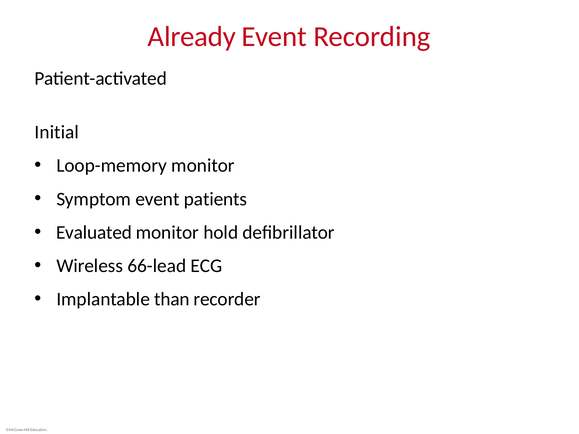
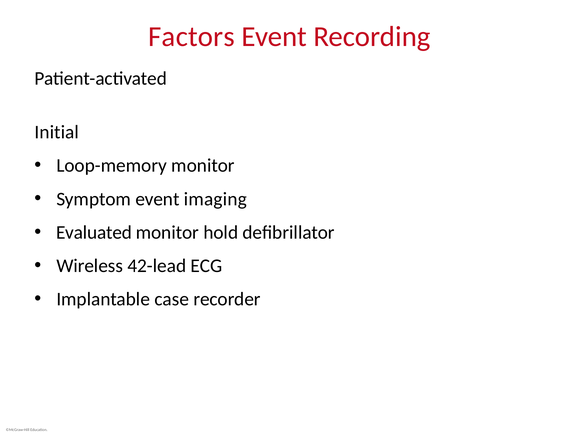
Already: Already -> Factors
patients: patients -> imaging
66-lead: 66-lead -> 42-lead
than: than -> case
